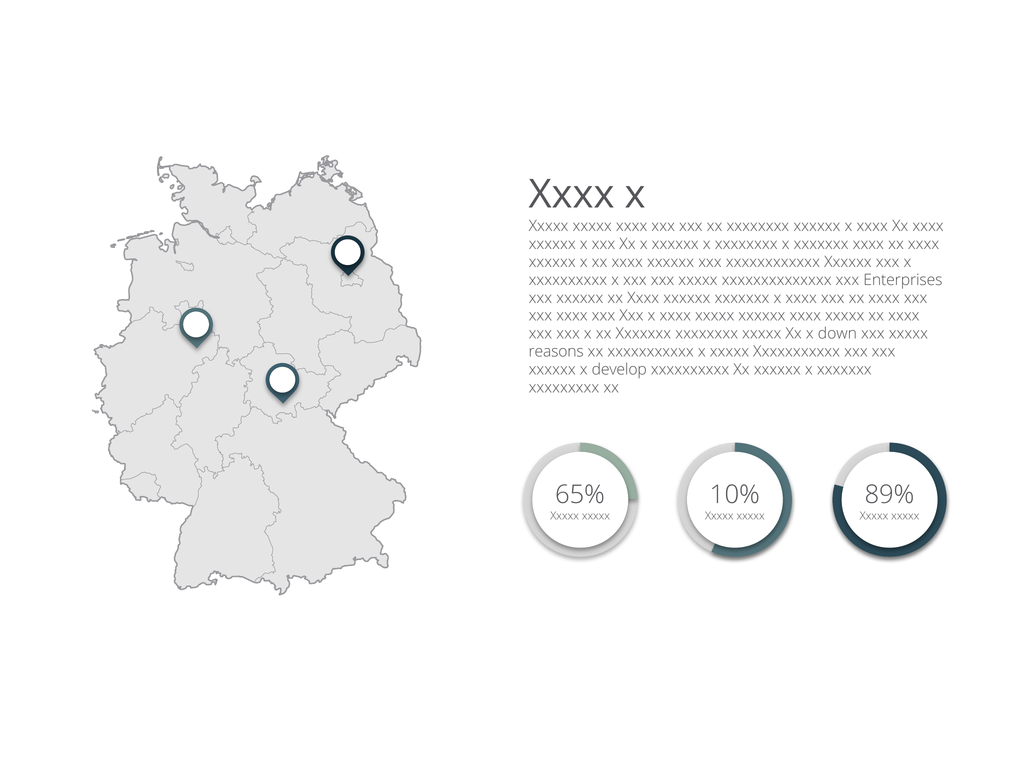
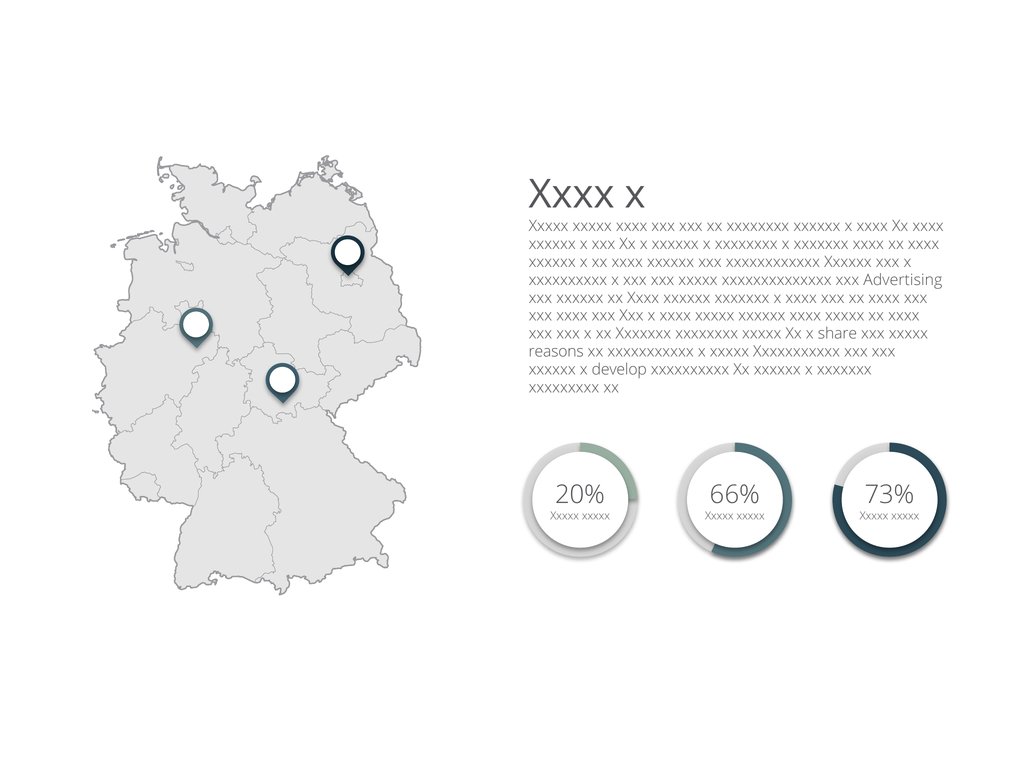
Enterprises: Enterprises -> Advertising
down: down -> share
65%: 65% -> 20%
10%: 10% -> 66%
89%: 89% -> 73%
